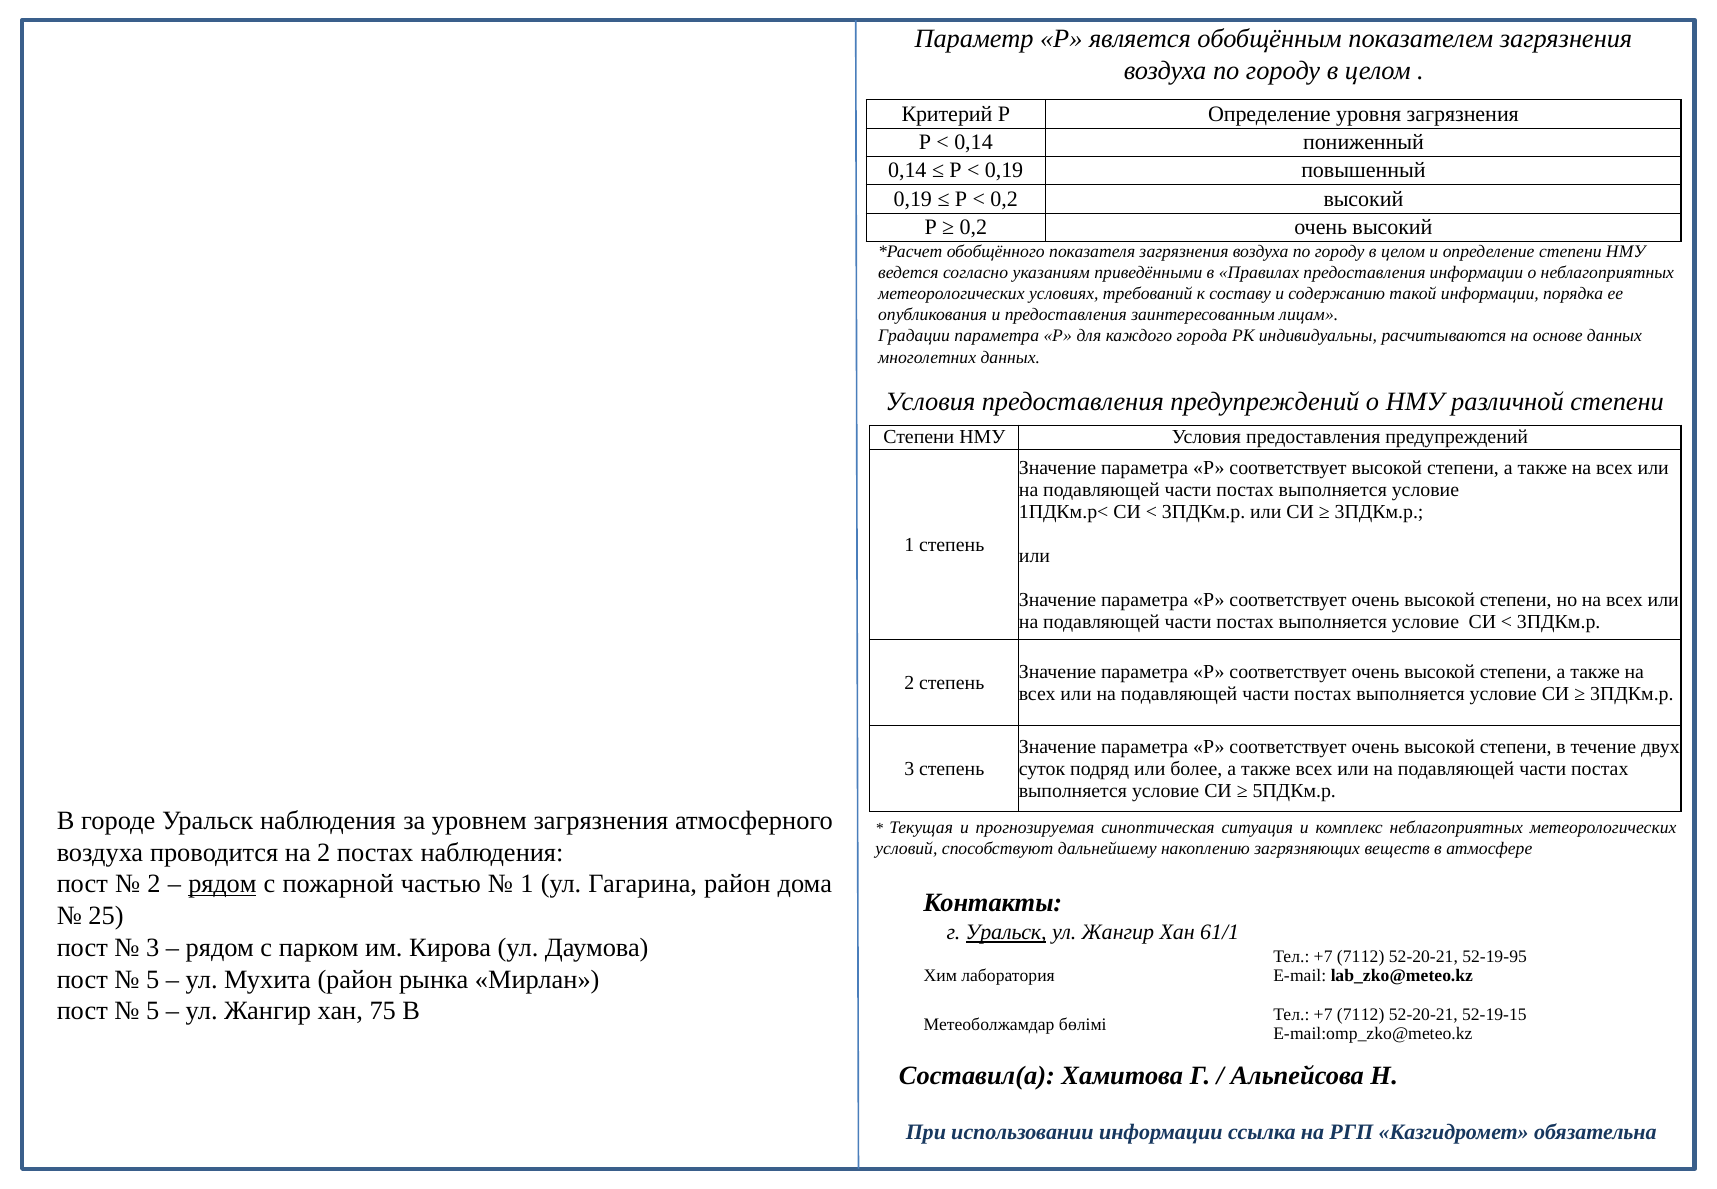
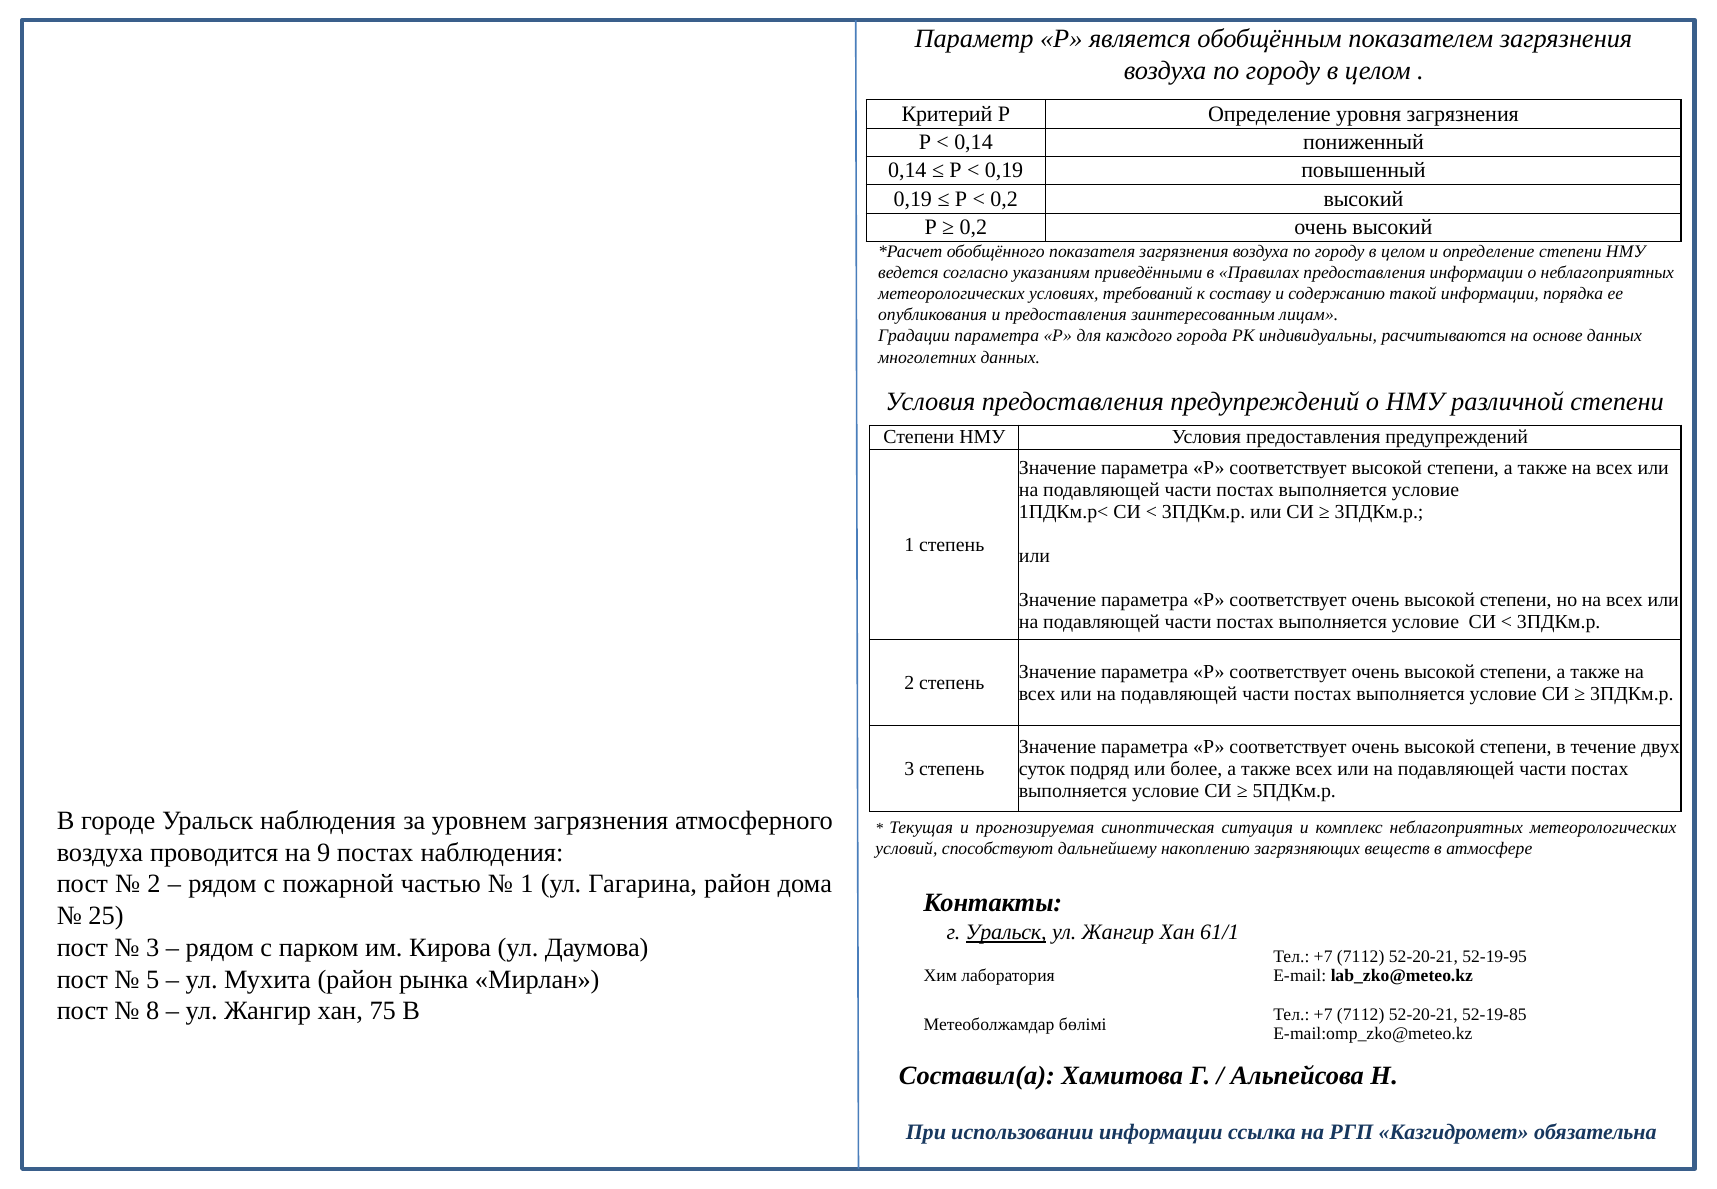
на 2: 2 -> 9
рядом at (222, 884) underline: present -> none
5 at (153, 1011): 5 -> 8
52-19-15: 52-19-15 -> 52-19-85
